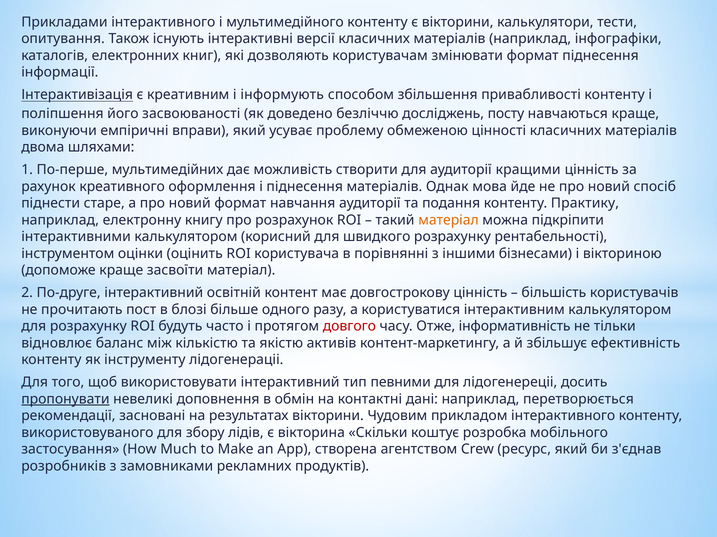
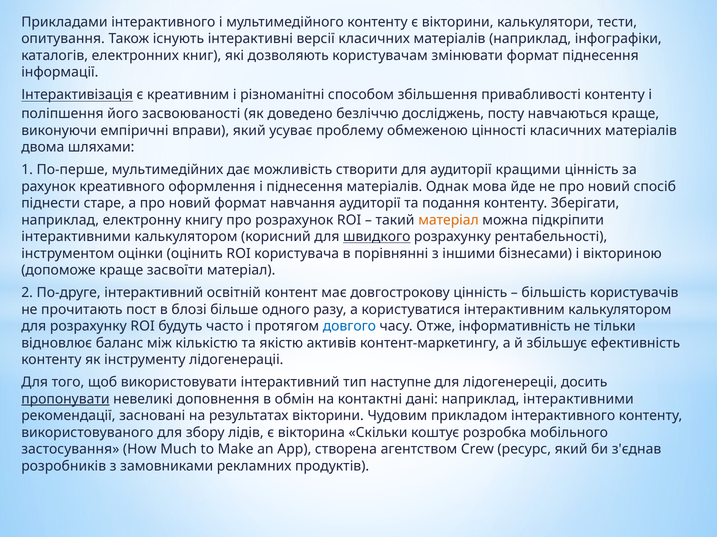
інформують: інформують -> різноманітні
Практику: Практику -> Зберігати
швидкого underline: none -> present
довгого colour: red -> blue
певними: певними -> наступне
наприклад перетворюється: перетворюється -> інтерактивними
